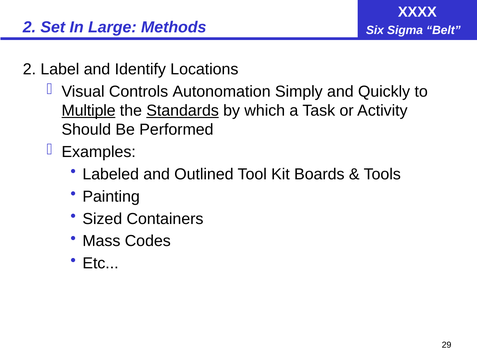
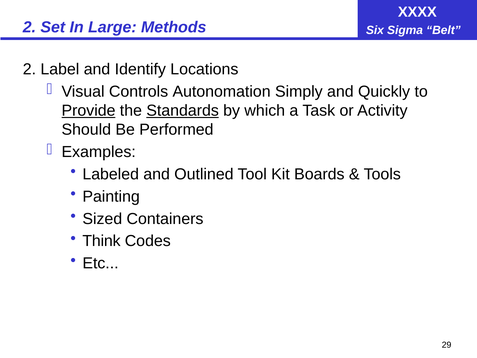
Multiple: Multiple -> Provide
Mass: Mass -> Think
